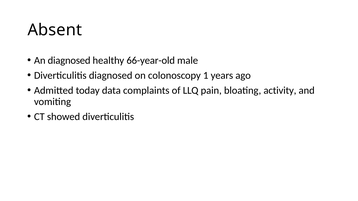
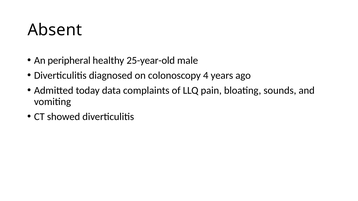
An diagnosed: diagnosed -> peripheral
66-year-old: 66-year-old -> 25-year-old
1: 1 -> 4
activity: activity -> sounds
